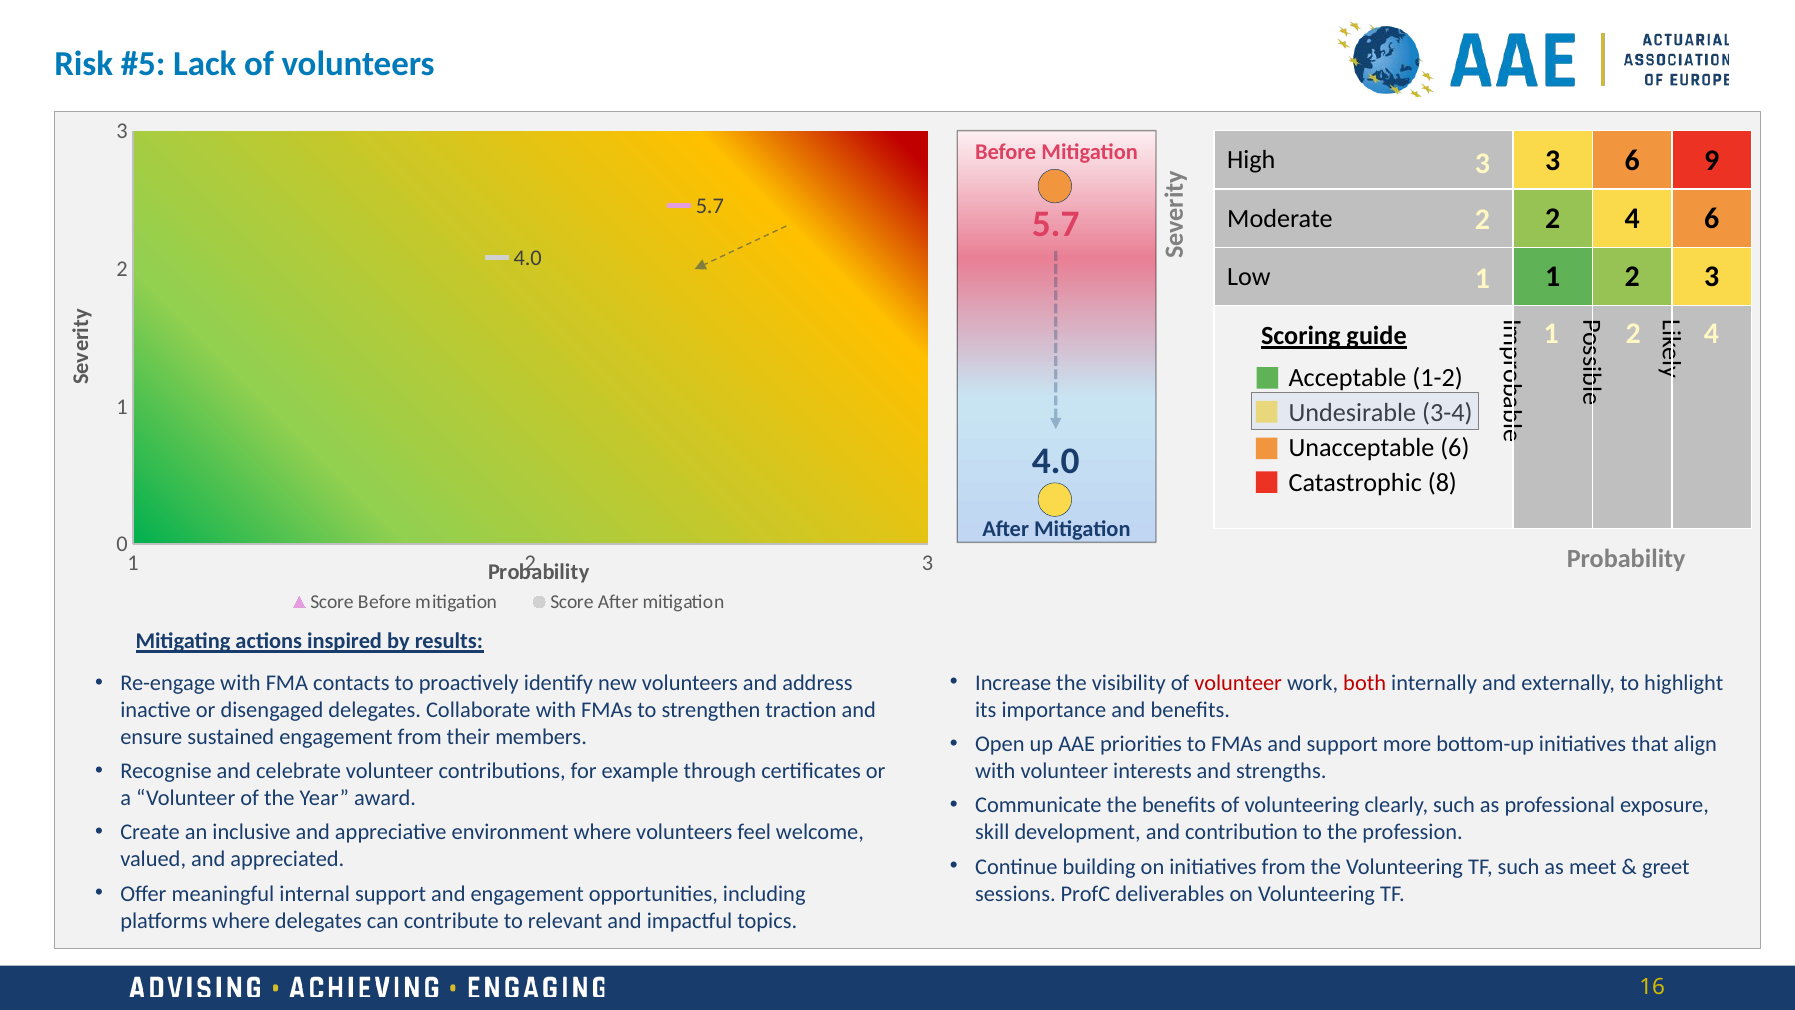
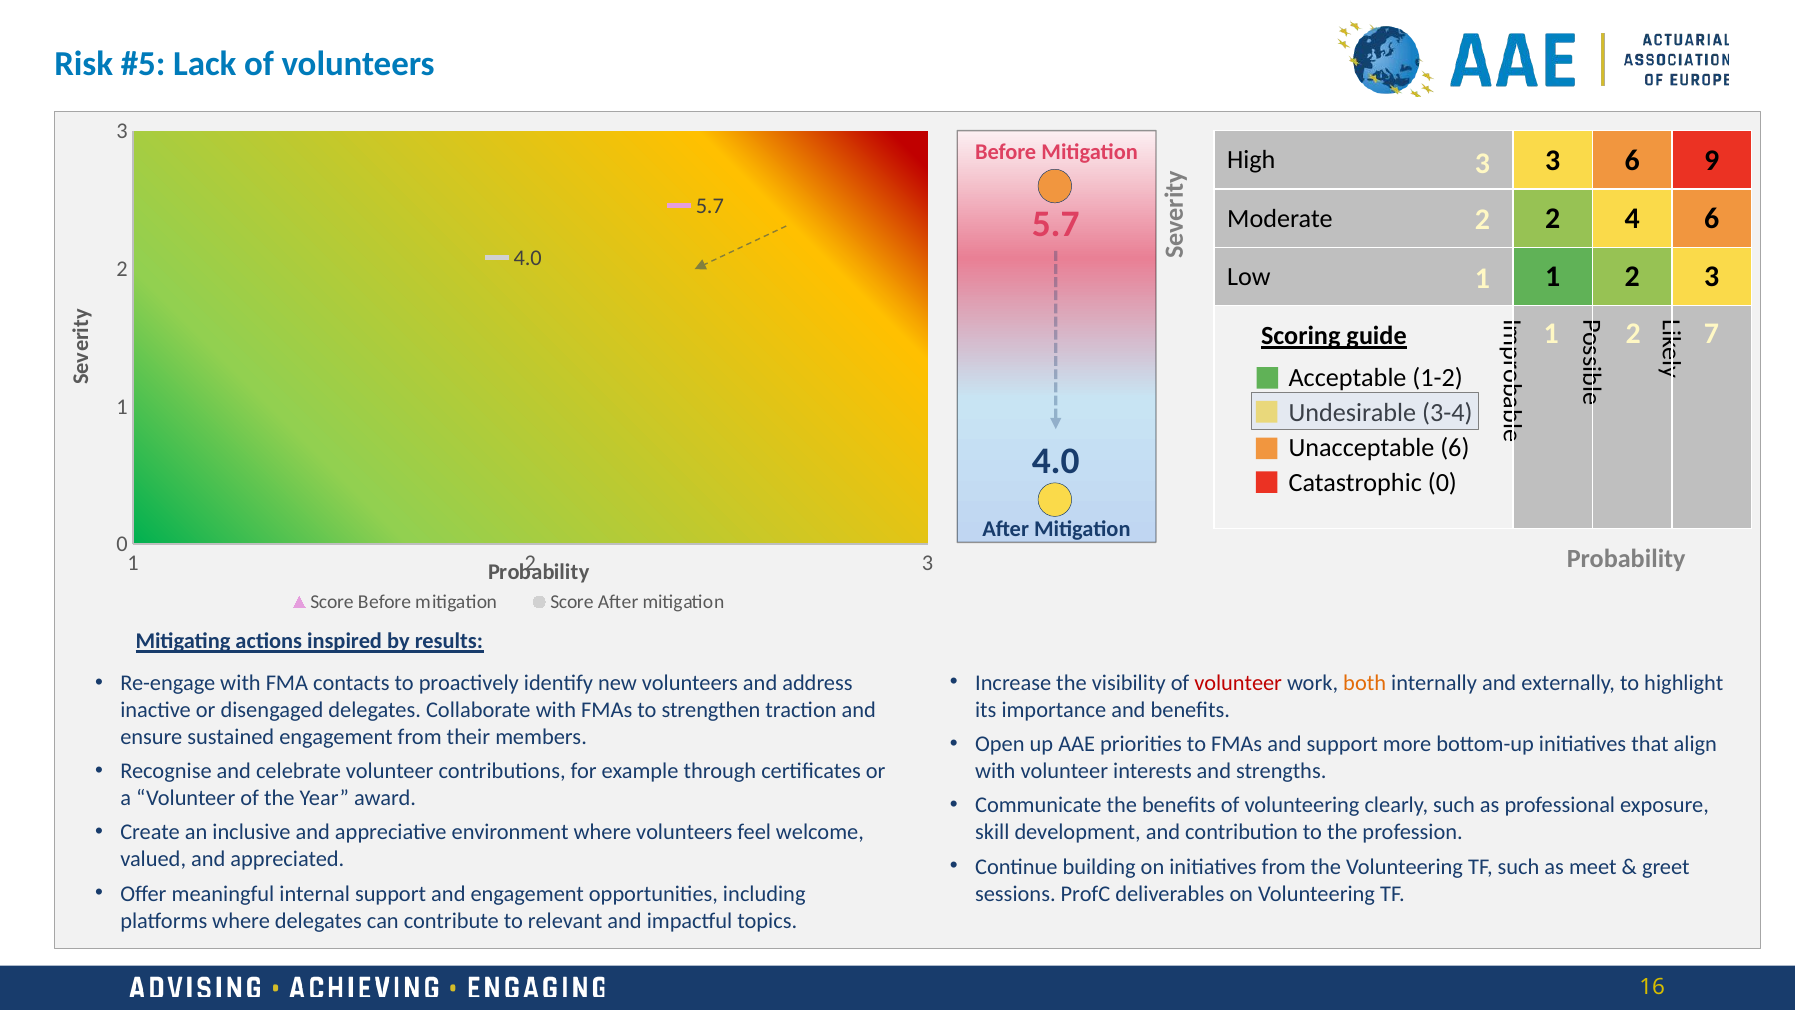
1 2 4: 4 -> 7
Catastrophic 8: 8 -> 0
both colour: red -> orange
